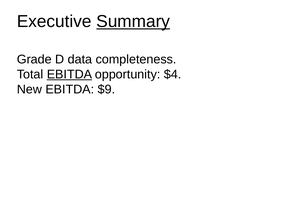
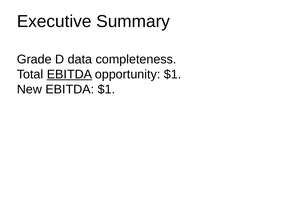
Summary underline: present -> none
opportunity $4: $4 -> $1
EBITDA $9: $9 -> $1
